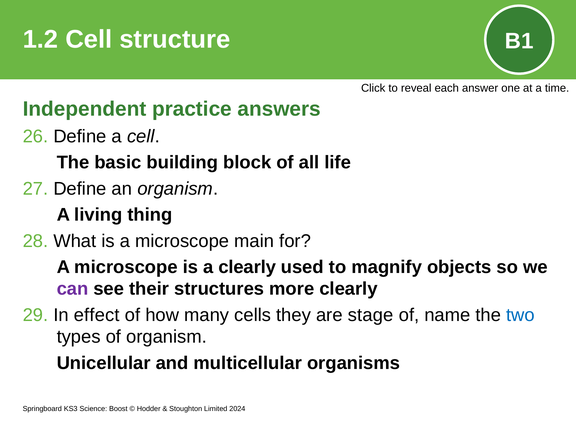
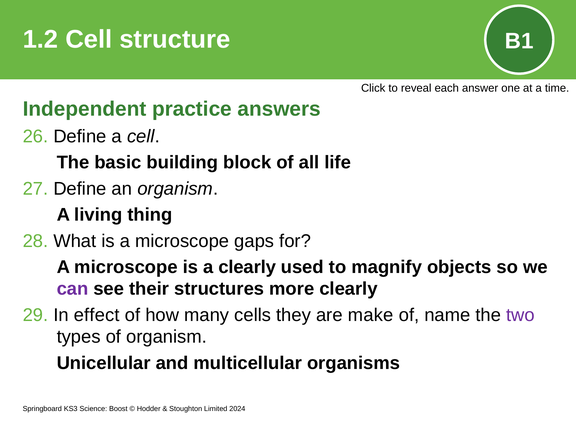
main: main -> gaps
stage: stage -> make
two colour: blue -> purple
